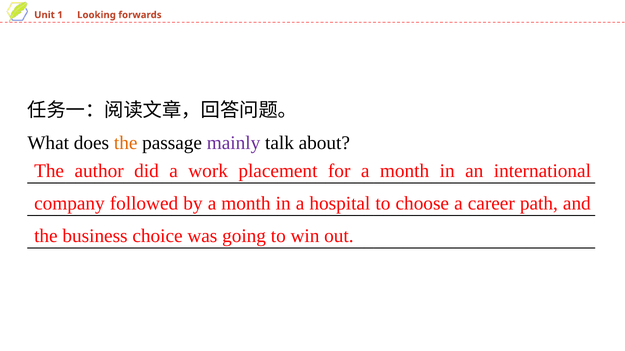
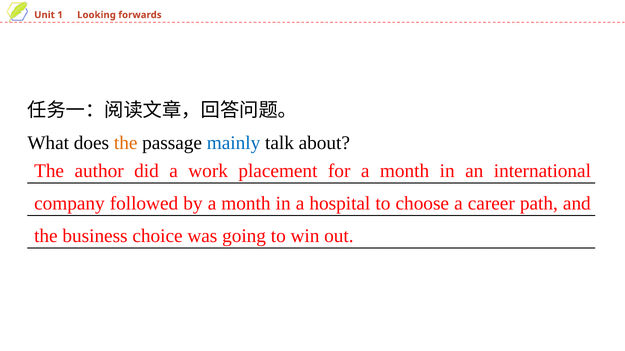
mainly colour: purple -> blue
